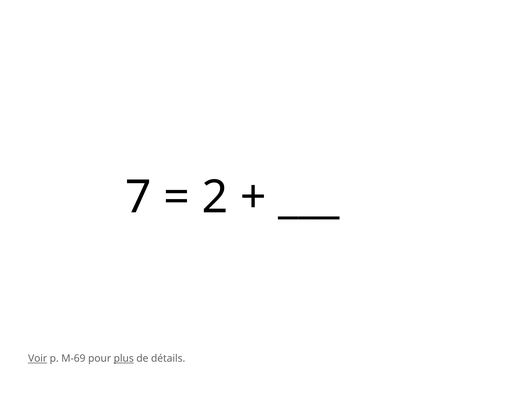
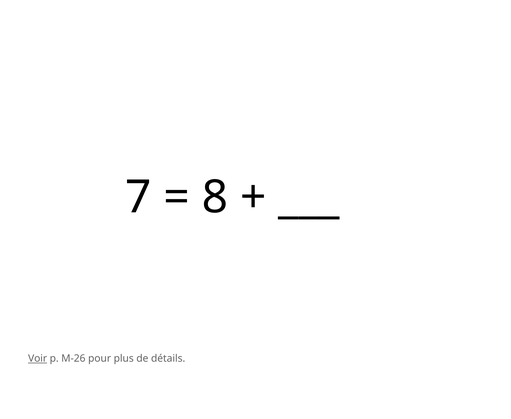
2: 2 -> 8
M-69: M-69 -> M-26
plus underline: present -> none
